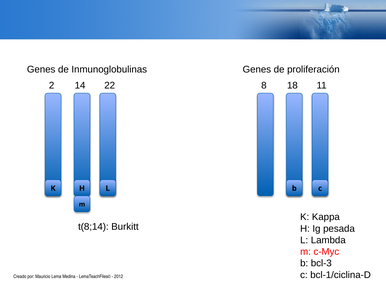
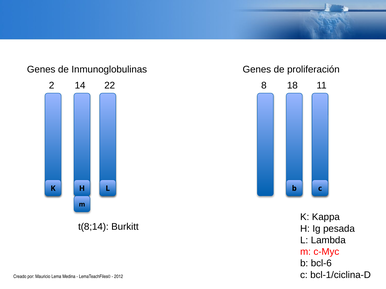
bcl-3: bcl-3 -> bcl-6
